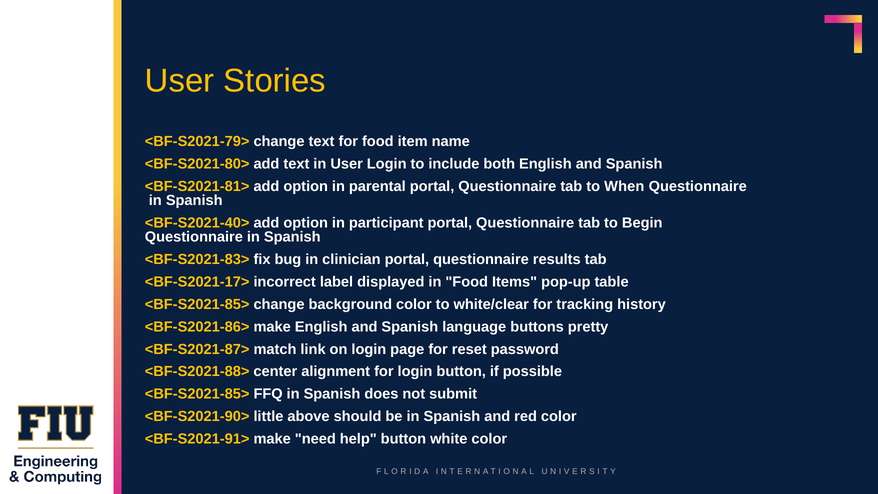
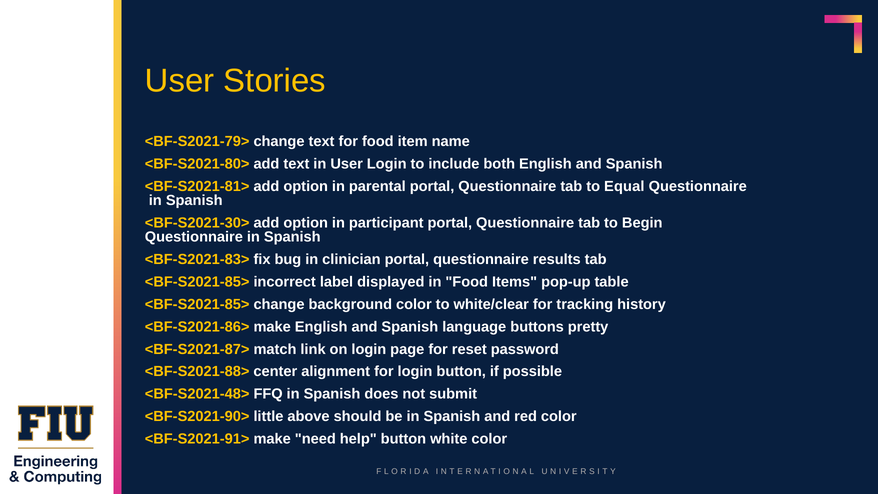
When: When -> Equal
<BF-S2021-40>: <BF-S2021-40> -> <BF-S2021-30>
<BF-S2021-17> at (197, 282): <BF-S2021-17> -> <BF-S2021-85>
<BF-S2021-85> at (197, 394): <BF-S2021-85> -> <BF-S2021-48>
